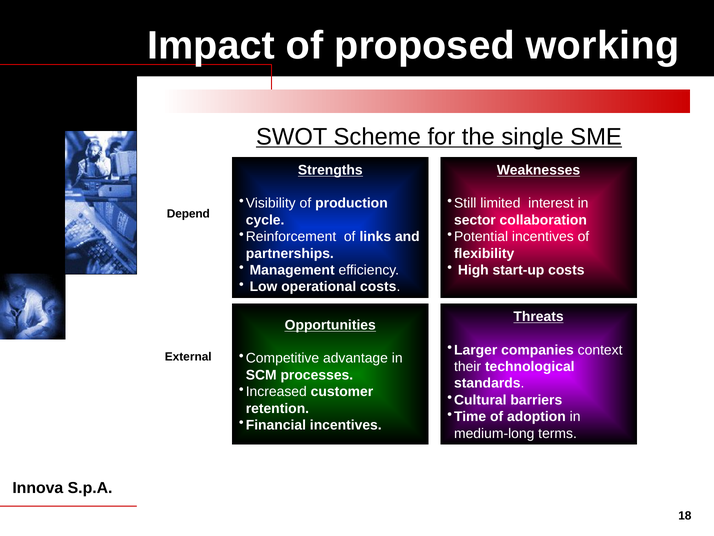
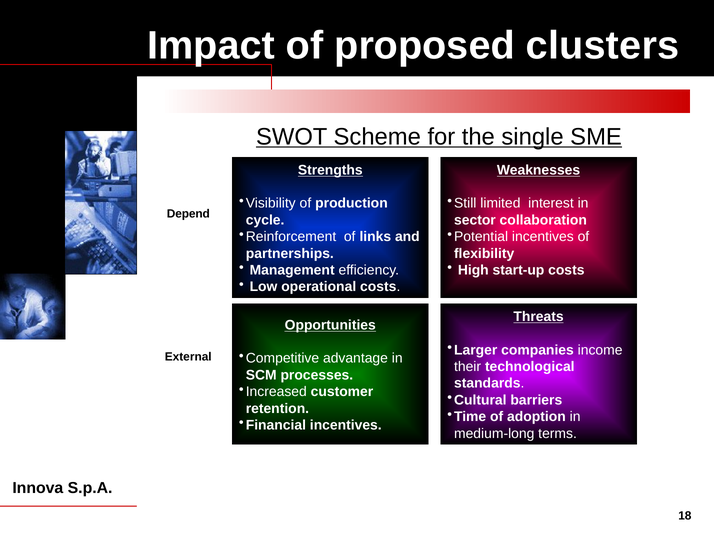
working: working -> clusters
context: context -> income
